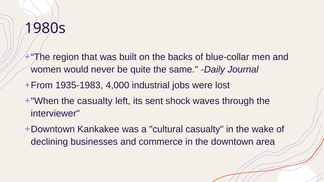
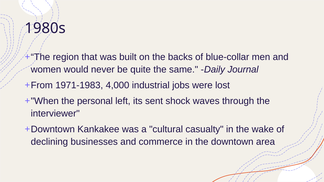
1935-1983: 1935-1983 -> 1971-1983
the casualty: casualty -> personal
